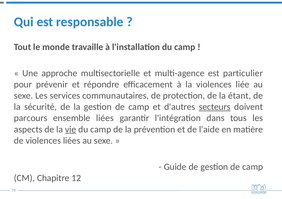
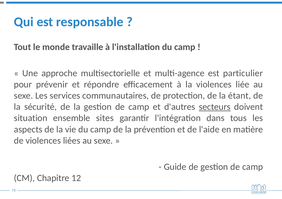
parcours: parcours -> situation
ensemble liées: liées -> sites
vie underline: present -> none
